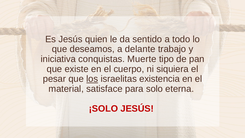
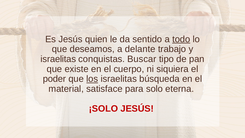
todo underline: none -> present
iniciativa at (58, 59): iniciativa -> israelitas
Muerte: Muerte -> Buscar
pesar: pesar -> poder
existencia: existencia -> búsqueda
